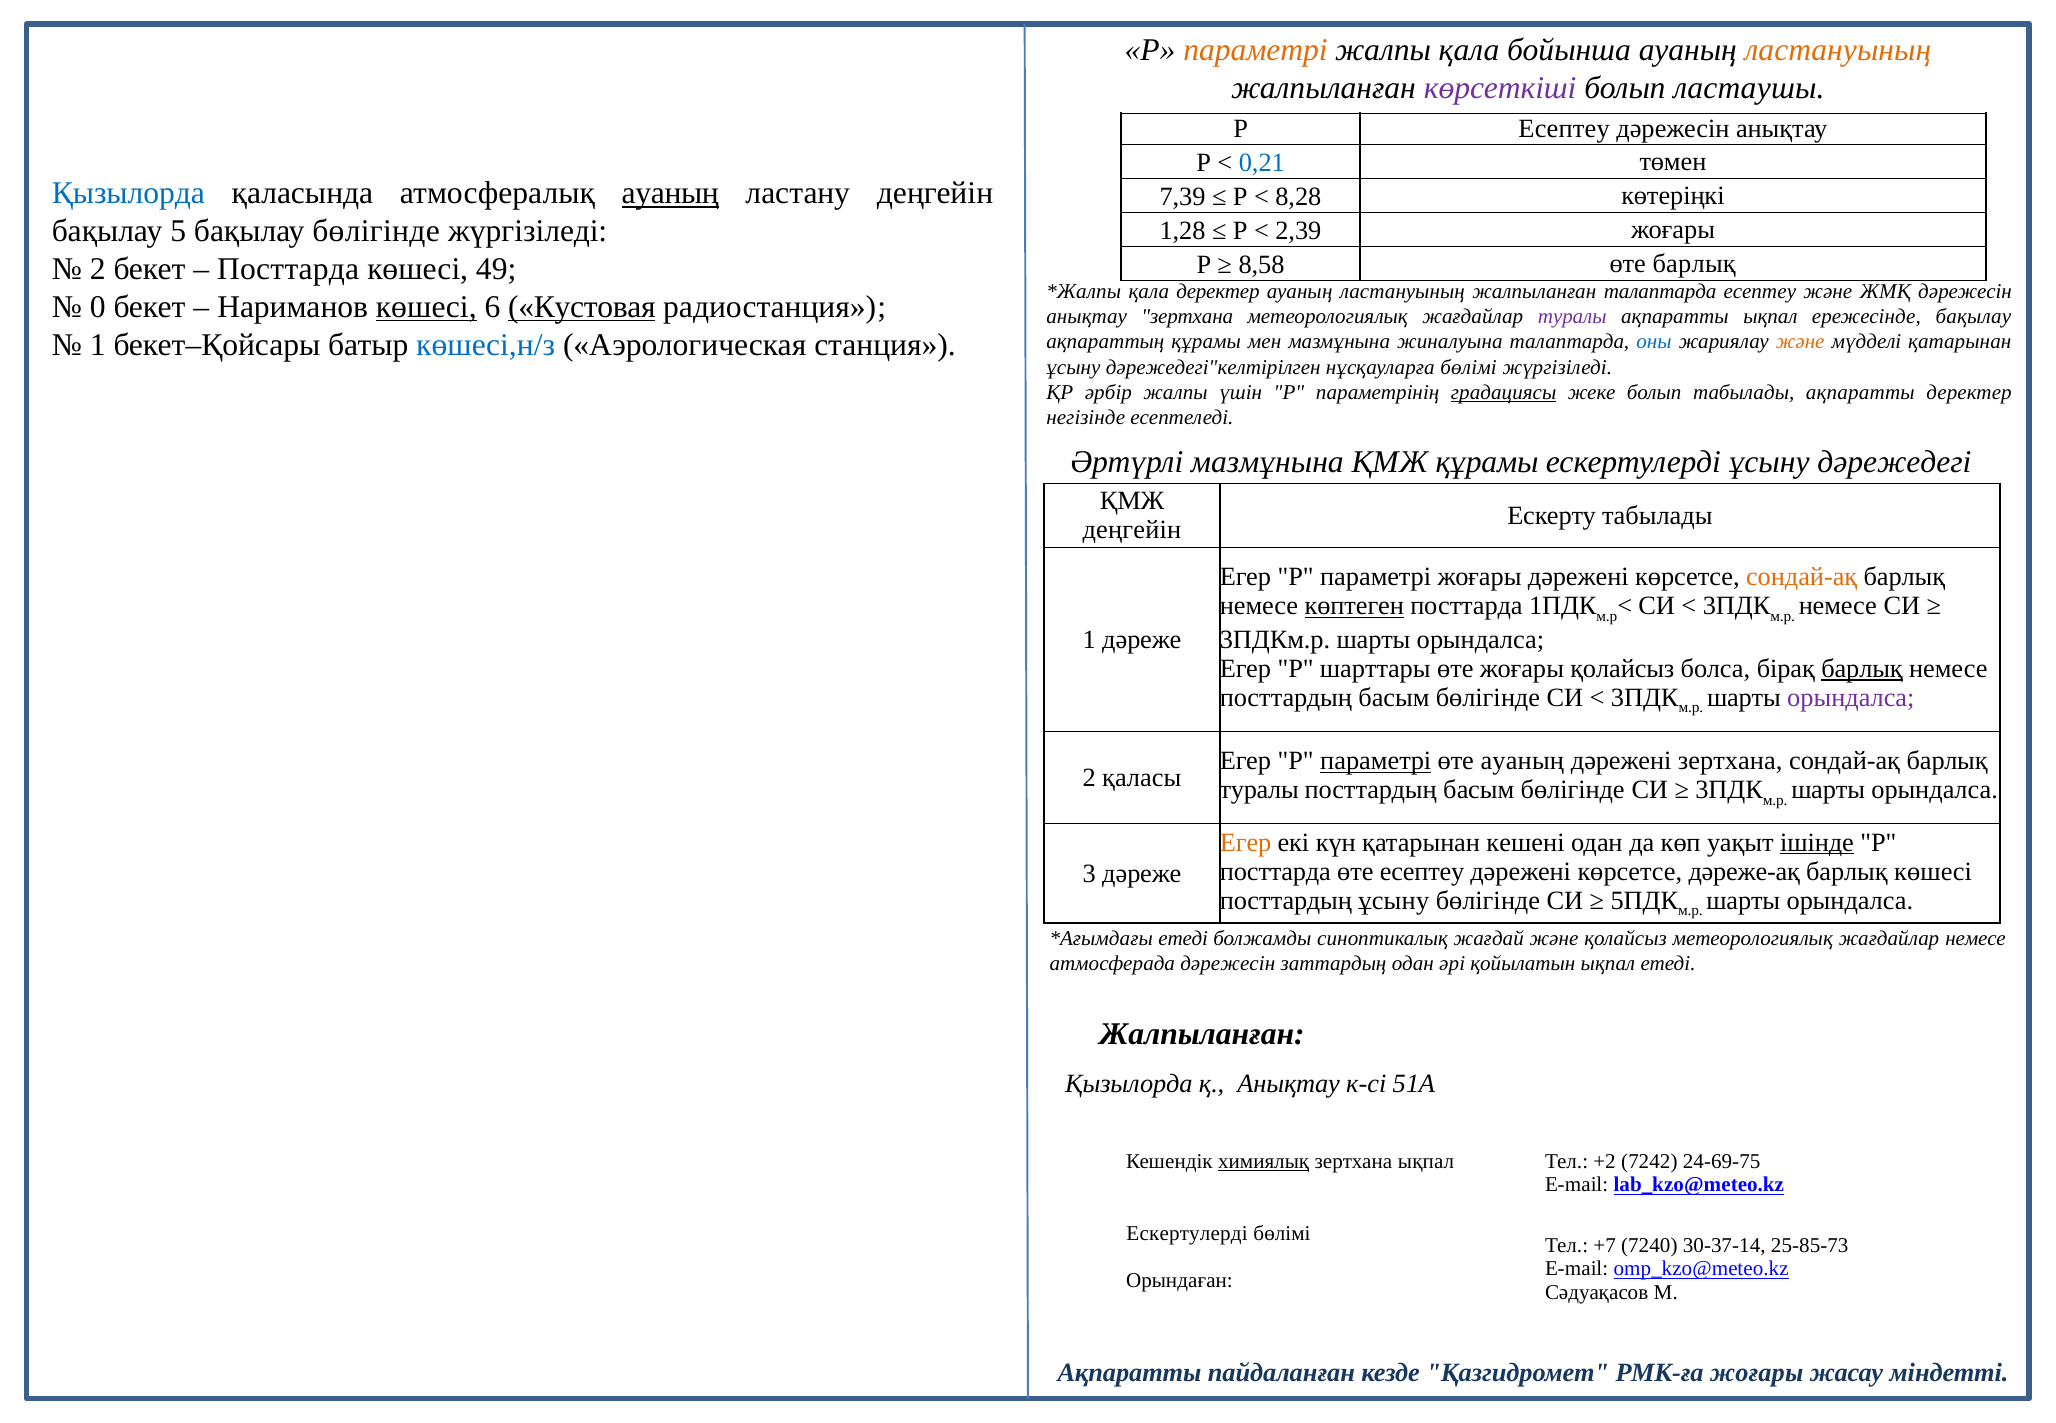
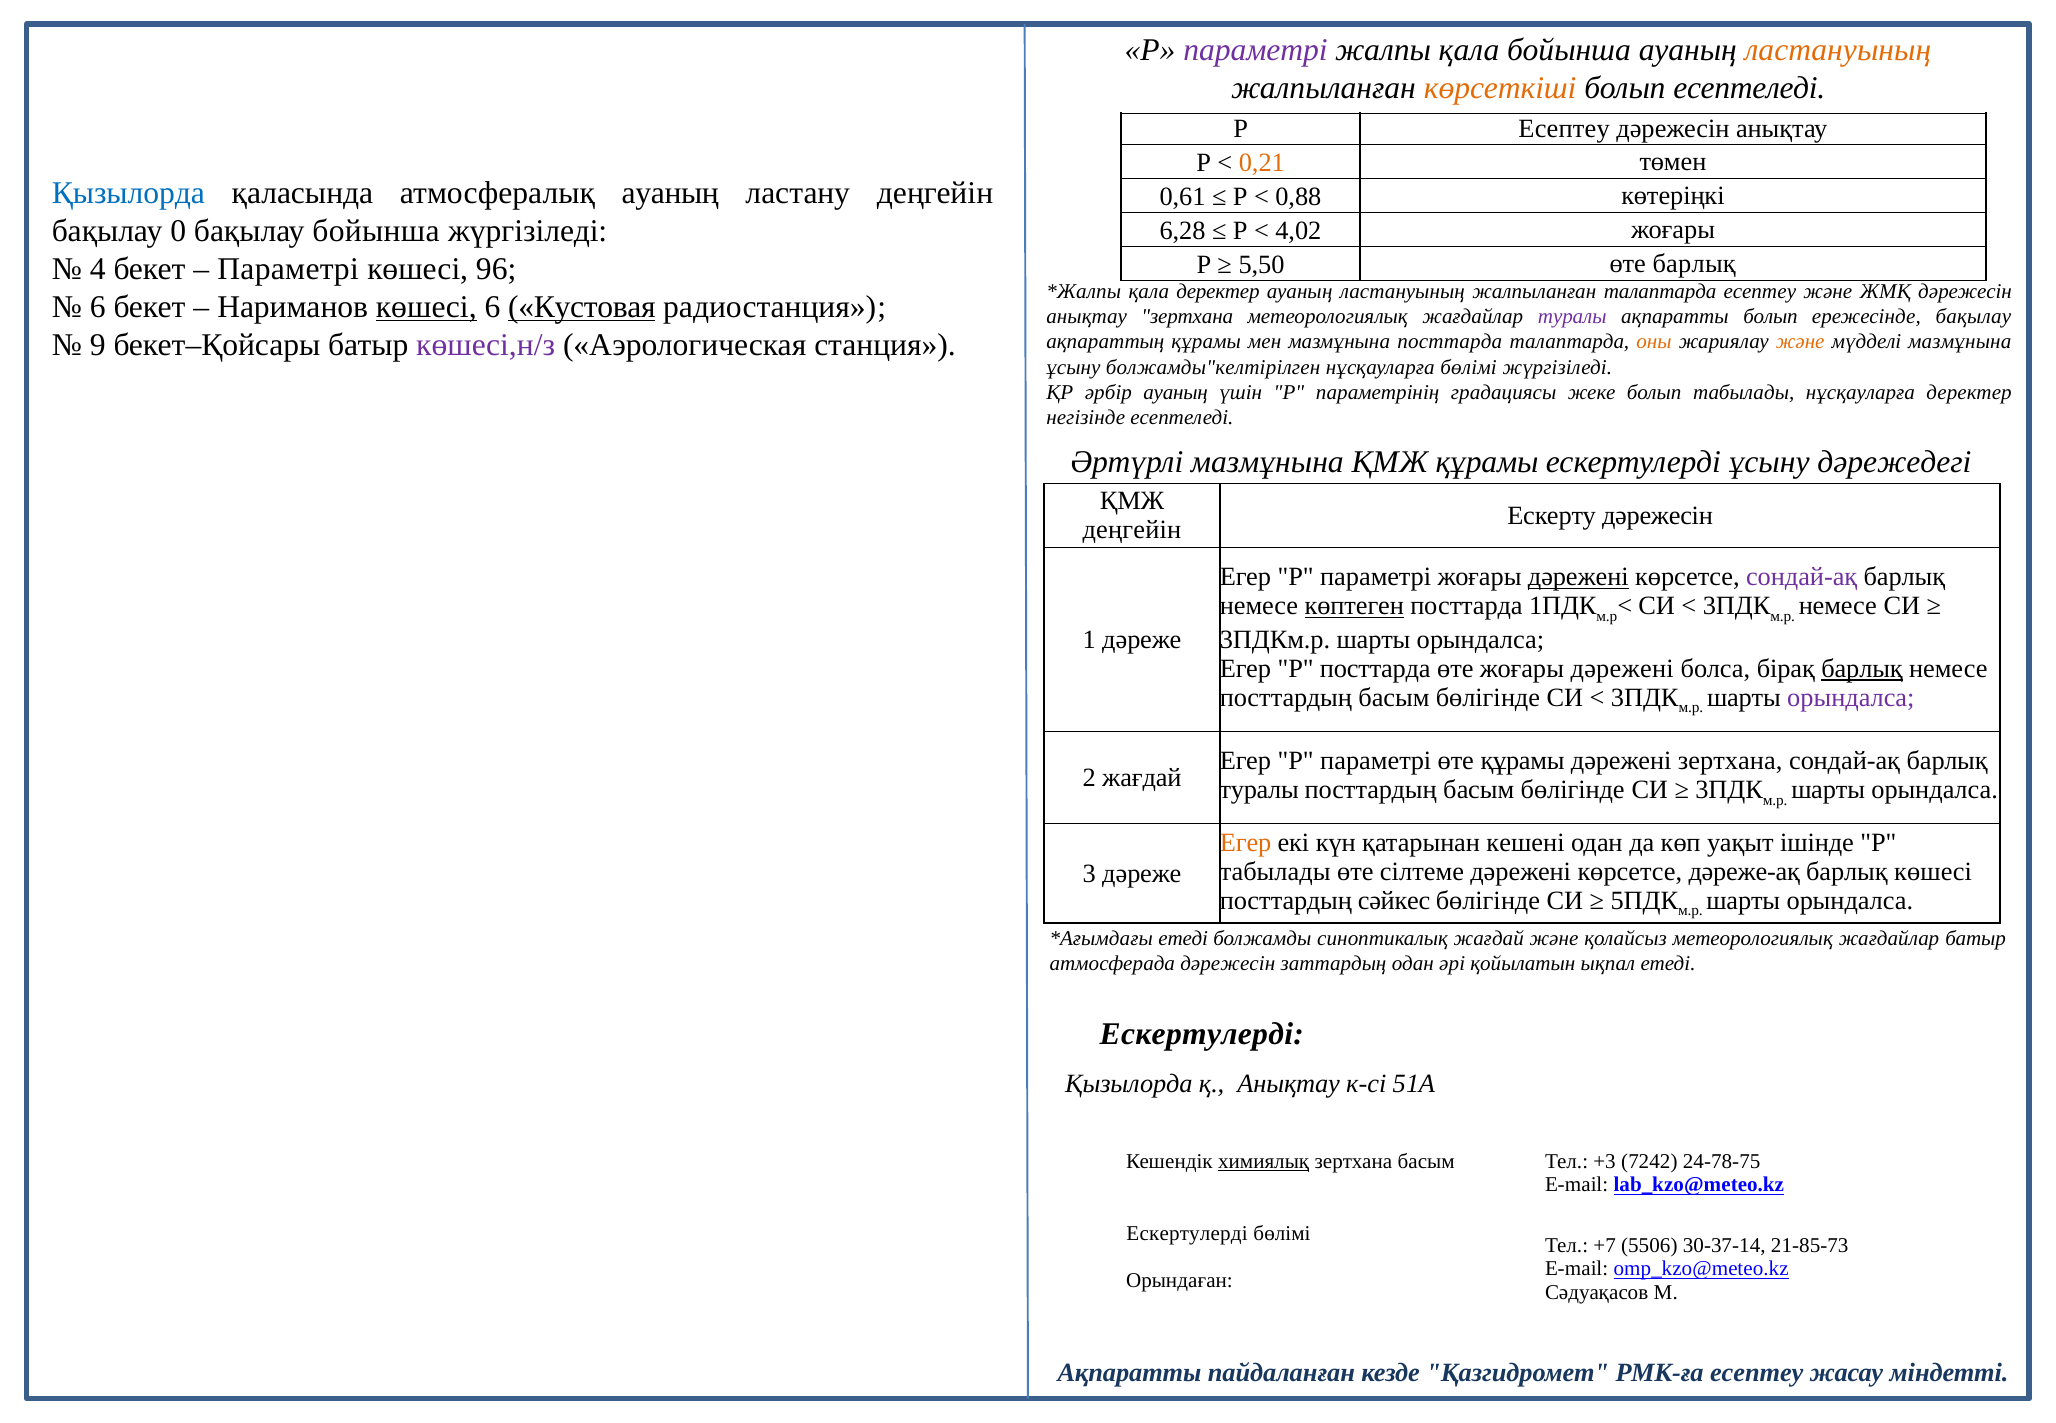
параметрі at (1255, 50) colour: orange -> purple
көрсеткіші colour: purple -> orange
болып ластаушы: ластаушы -> есептеледі
0,21 colour: blue -> orange
ауаның at (670, 193) underline: present -> none
7,39: 7,39 -> 0,61
8,28: 8,28 -> 0,88
5: 5 -> 0
бақылау бөлігінде: бөлігінде -> бойынша
1,28: 1,28 -> 6,28
2,39: 2,39 -> 4,02
8,58: 8,58 -> 5,50
2 at (98, 269): 2 -> 4
Посттарда at (288, 269): Посттарда -> Параметрі
49: 49 -> 96
0 at (98, 307): 0 -> 6
ақпаратты ықпал: ықпал -> болып
1 at (98, 345): 1 -> 9
көшесі,н/з colour: blue -> purple
мазмұнына жиналуына: жиналуына -> посттарда
оны colour: blue -> orange
мүдделі қатарынан: қатарынан -> мазмұнына
дәрежедегі"келтірілген: дәрежедегі"келтірілген -> болжамды"келтірілген
әрбір жалпы: жалпы -> ауаның
градациясы underline: present -> none
табылады ақпаратты: ақпаратты -> нұсқауларға
Ескерту табылады: табылады -> дәрежесін
дәрежені at (1578, 577) underline: none -> present
сондай-ақ at (1802, 577) colour: orange -> purple
P шарттары: шарттары -> посттарда
өте жоғары қолайсыз: қолайсыз -> дәрежені
параметрі at (1376, 761) underline: present -> none
өте ауаның: ауаның -> құрамы
2 қаласы: қаласы -> жағдай
ішінде underline: present -> none
посттарда at (1275, 872): посттарда -> табылады
өте есептеу: есептеу -> сілтеме
посттардың ұсыну: ұсыну -> сәйкес
жағдайлар немесе: немесе -> батыр
Жалпыланған at (1202, 1034): Жалпыланған -> Ескертулерді
зертхана ықпал: ықпал -> басым
+2: +2 -> +3
24-69-75: 24-69-75 -> 24-78-75
7240: 7240 -> 5506
25-85-73: 25-85-73 -> 21-85-73
РМК-ға жоғары: жоғары -> есептеу
